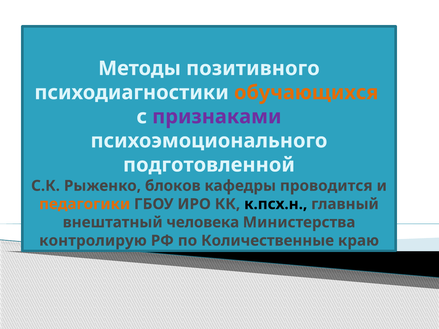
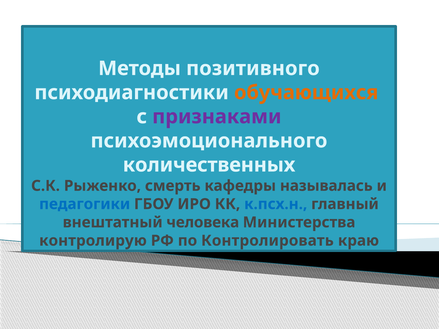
подготовленной: подготовленной -> количественных
блоков: блоков -> смерть
проводится: проводится -> называлась
педагогики colour: orange -> blue
к.псх.н colour: black -> blue
Количественные: Количественные -> Контролировать
